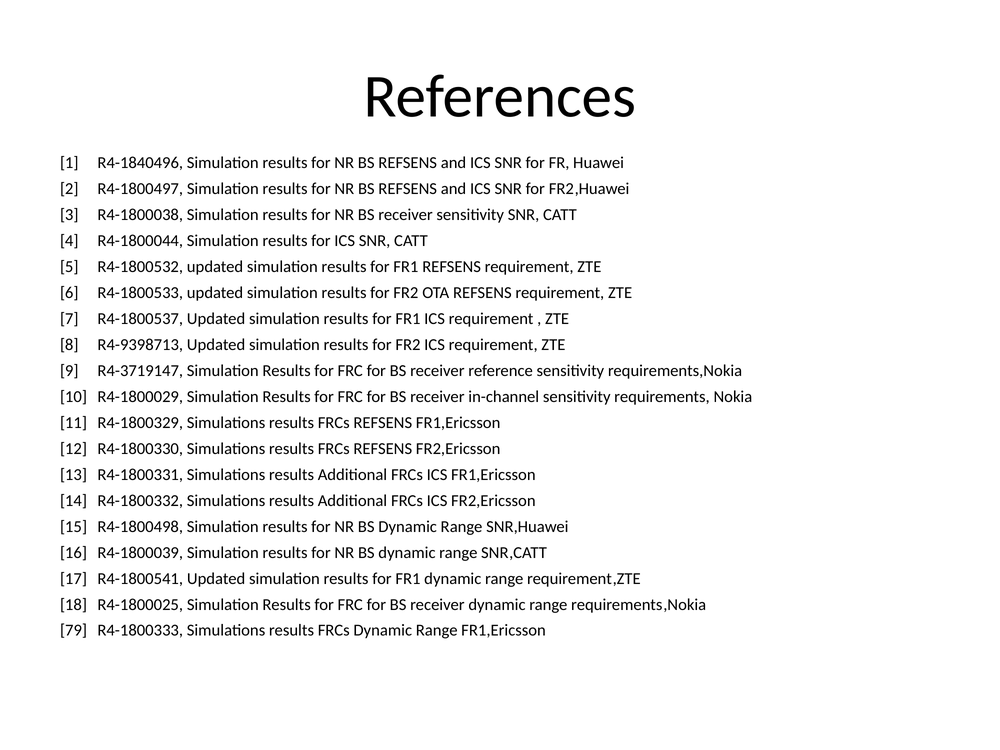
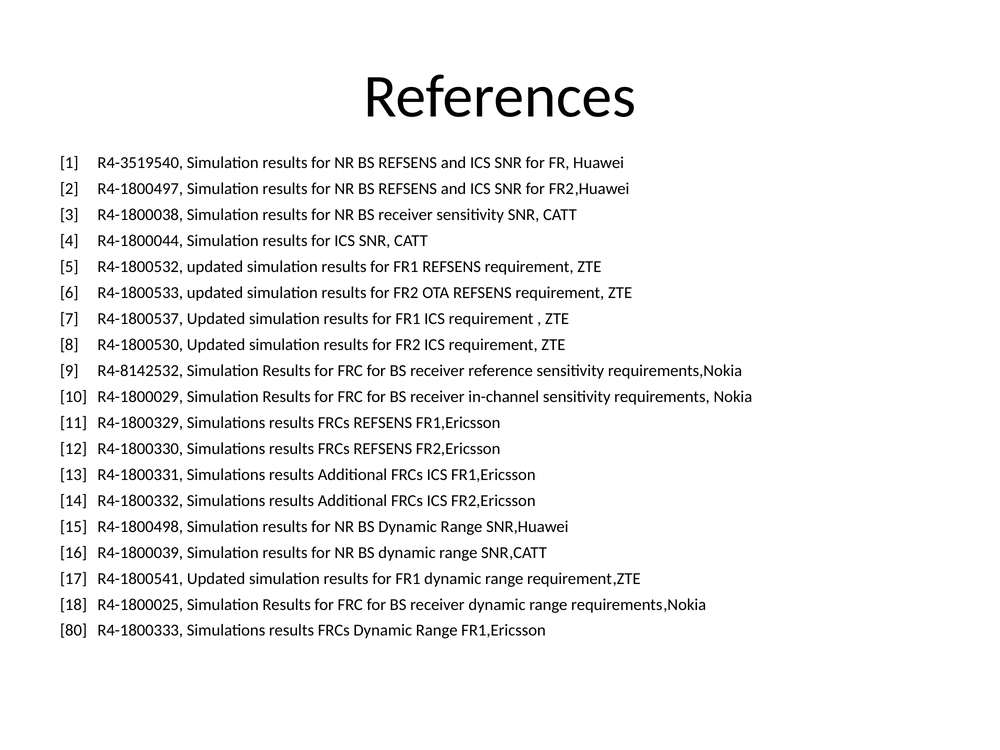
R4-1840496: R4-1840496 -> R4-3519540
R4-9398713: R4-9398713 -> R4-1800530
R4-3719147: R4-3719147 -> R4-8142532
79: 79 -> 80
